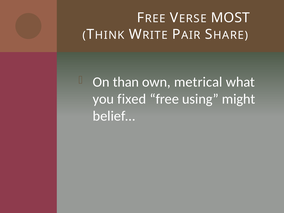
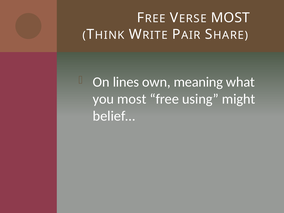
than: than -> lines
metrical: metrical -> meaning
you fixed: fixed -> most
